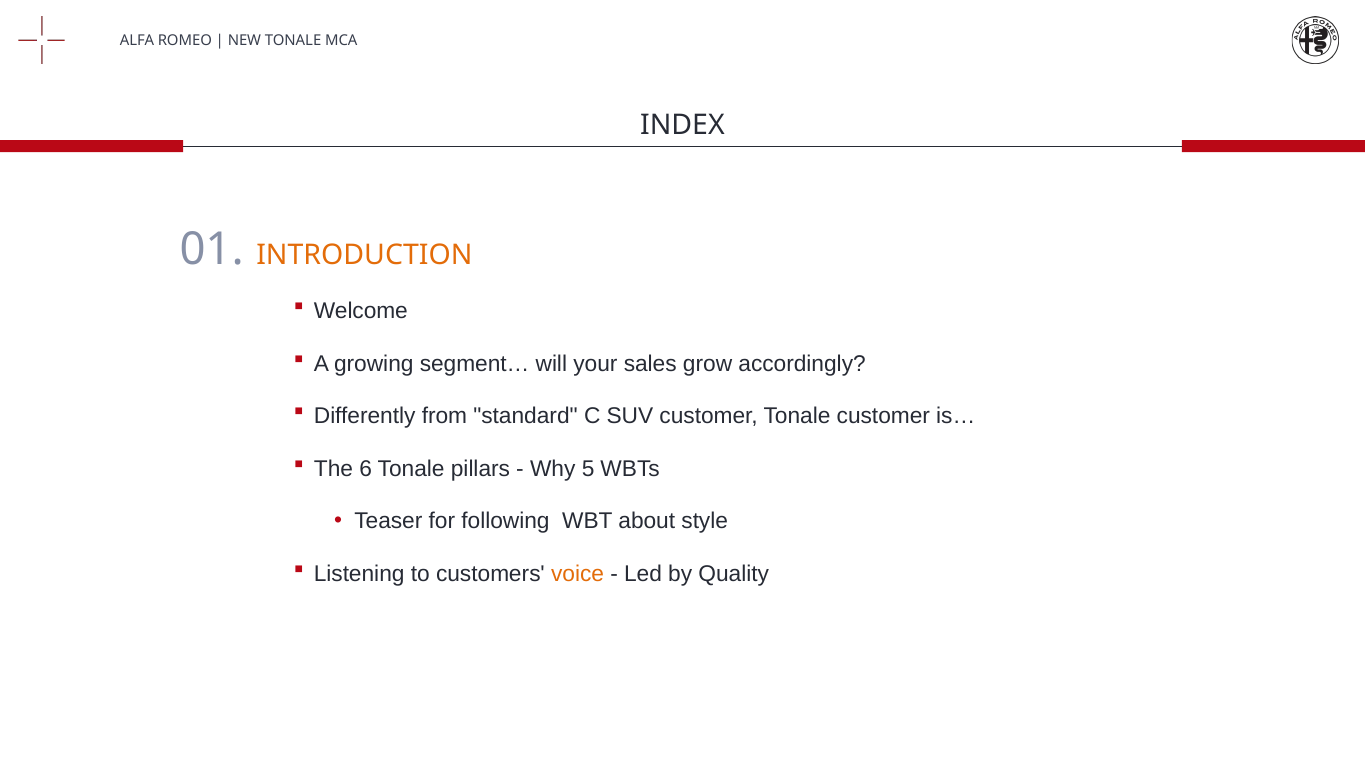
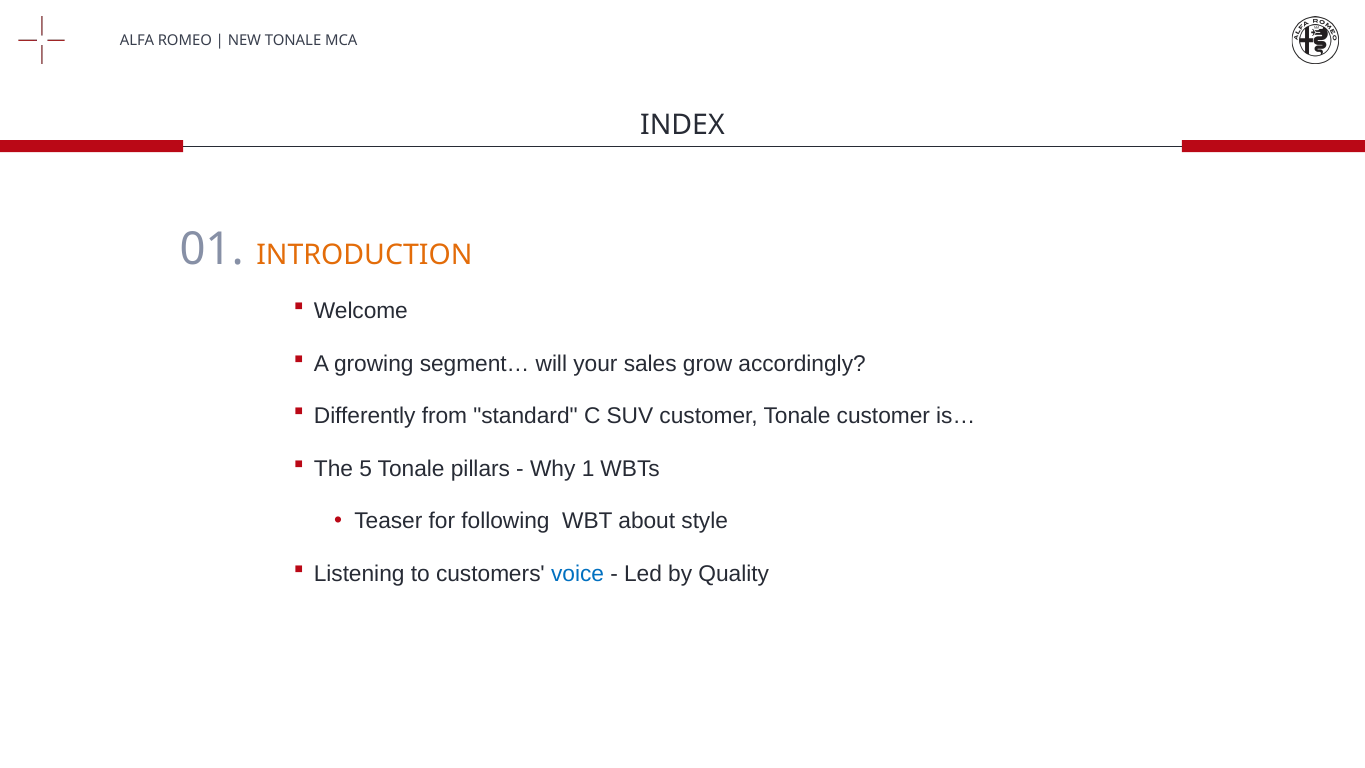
6: 6 -> 5
5: 5 -> 1
voice colour: orange -> blue
